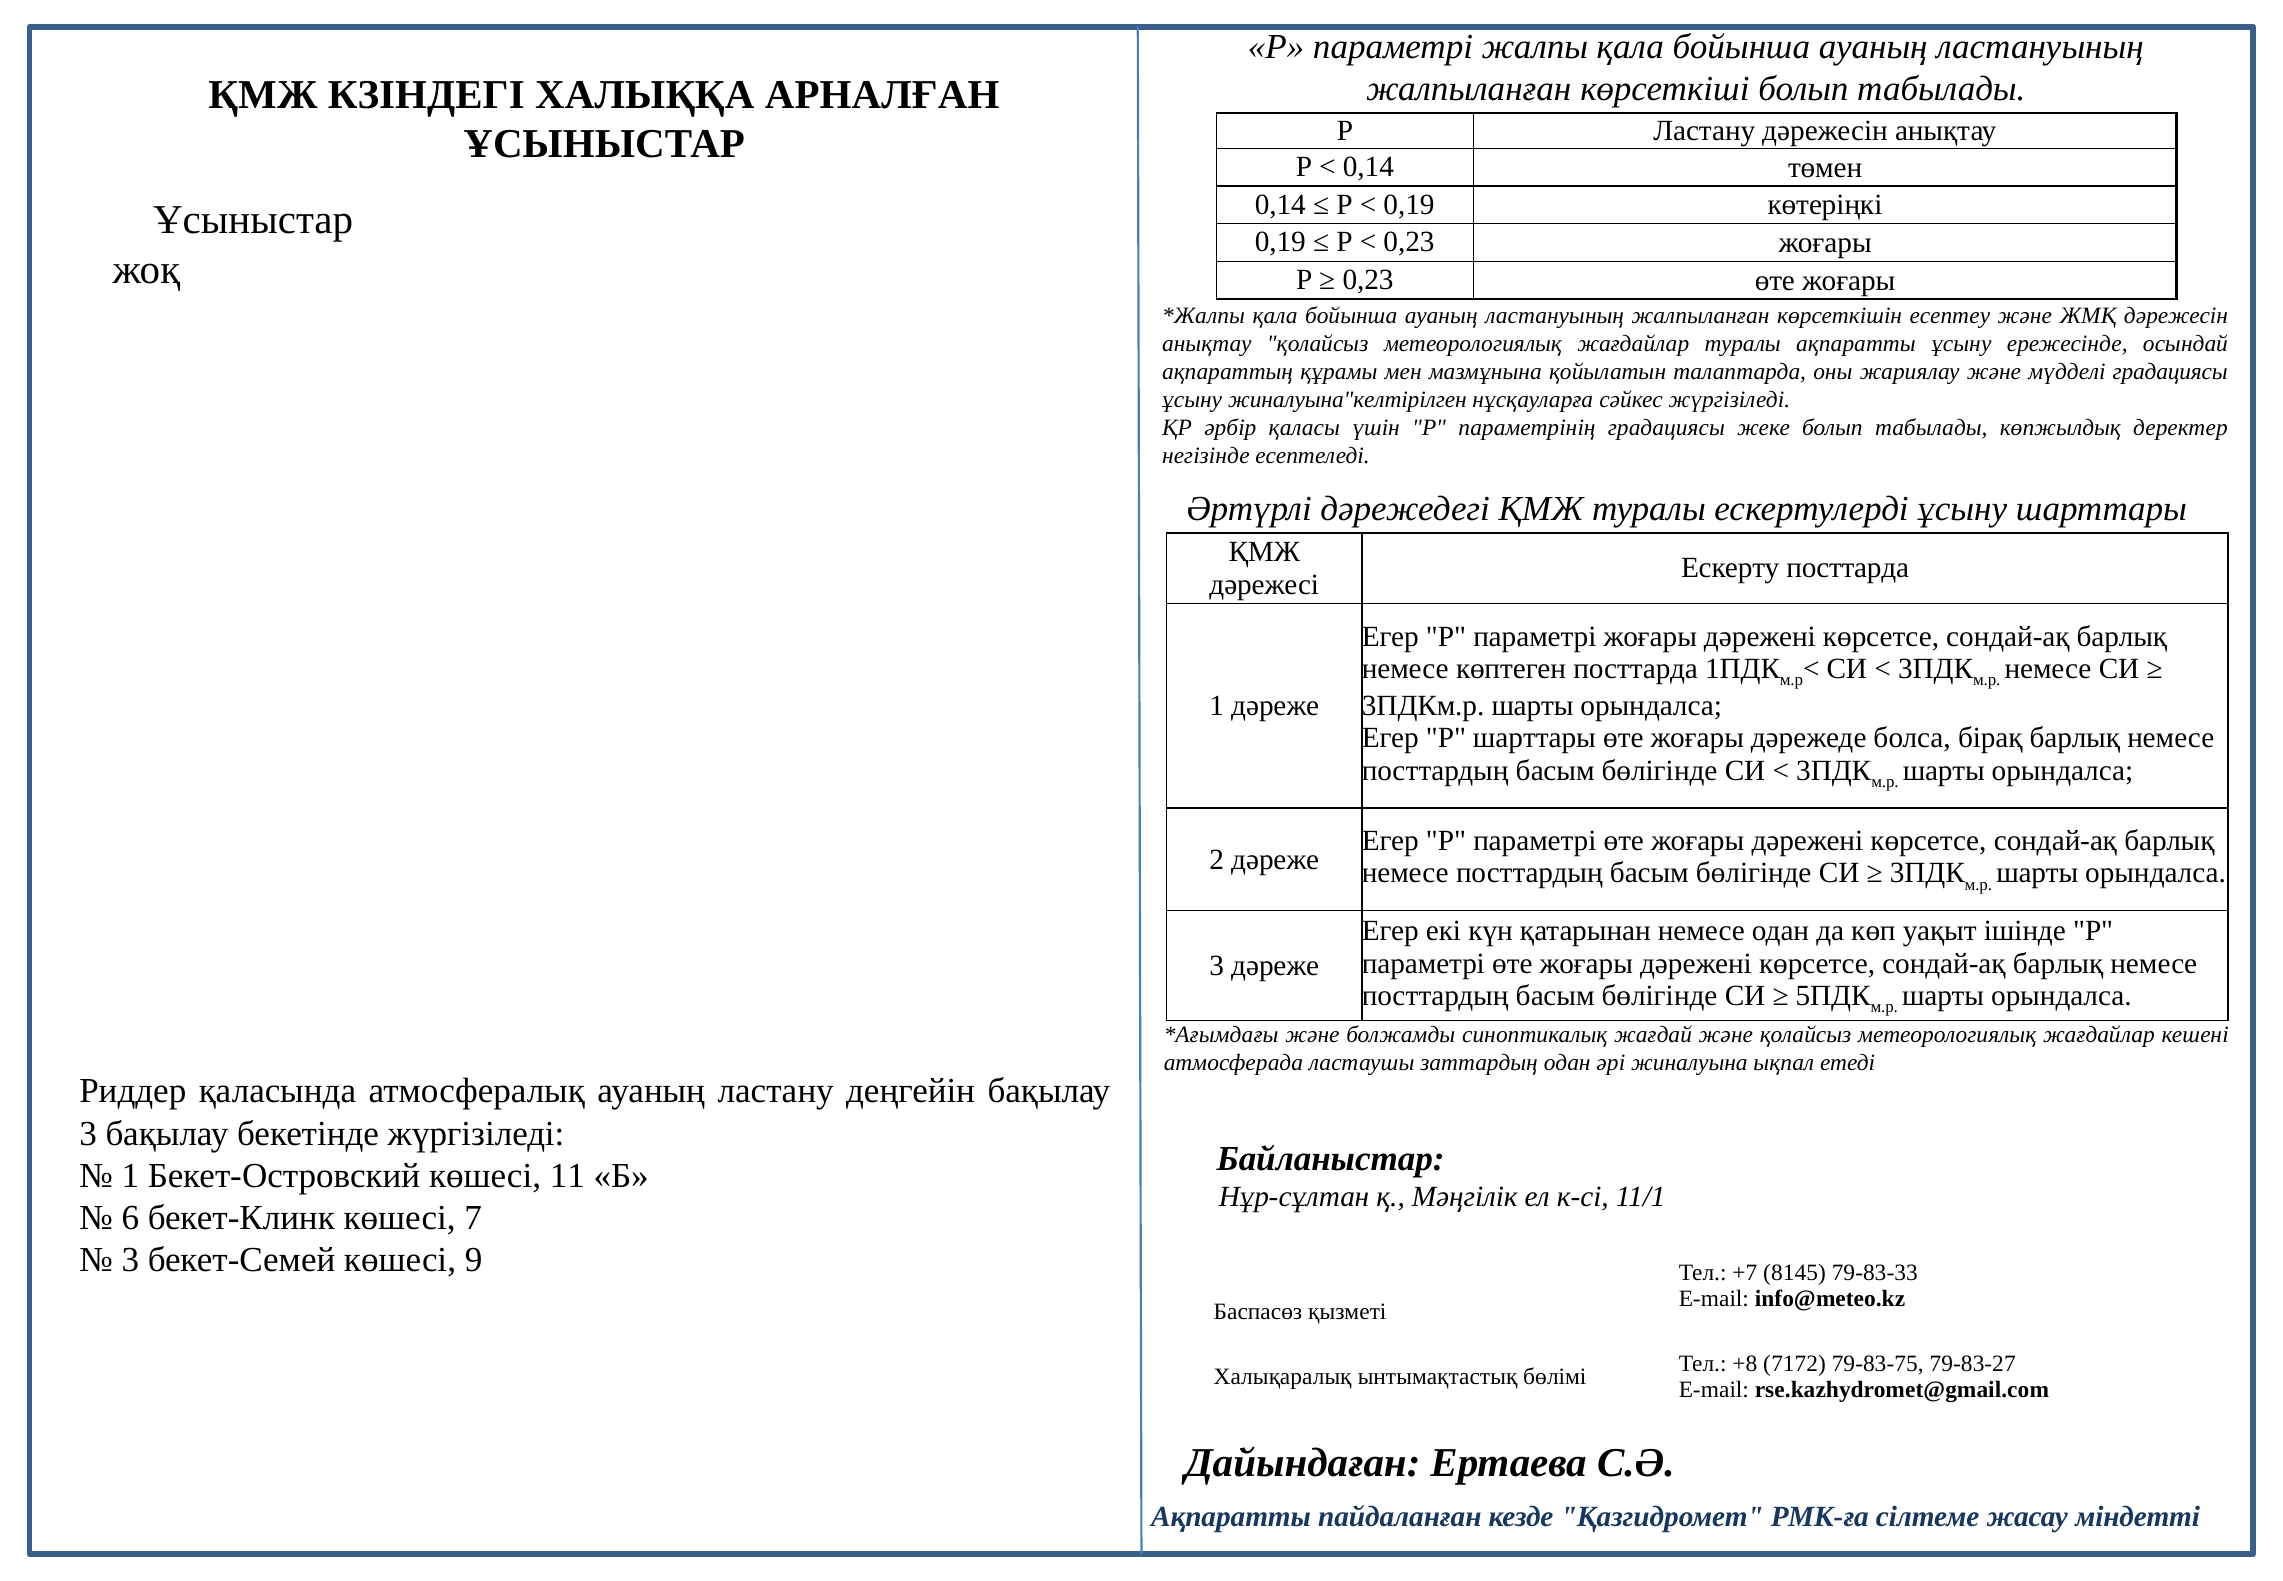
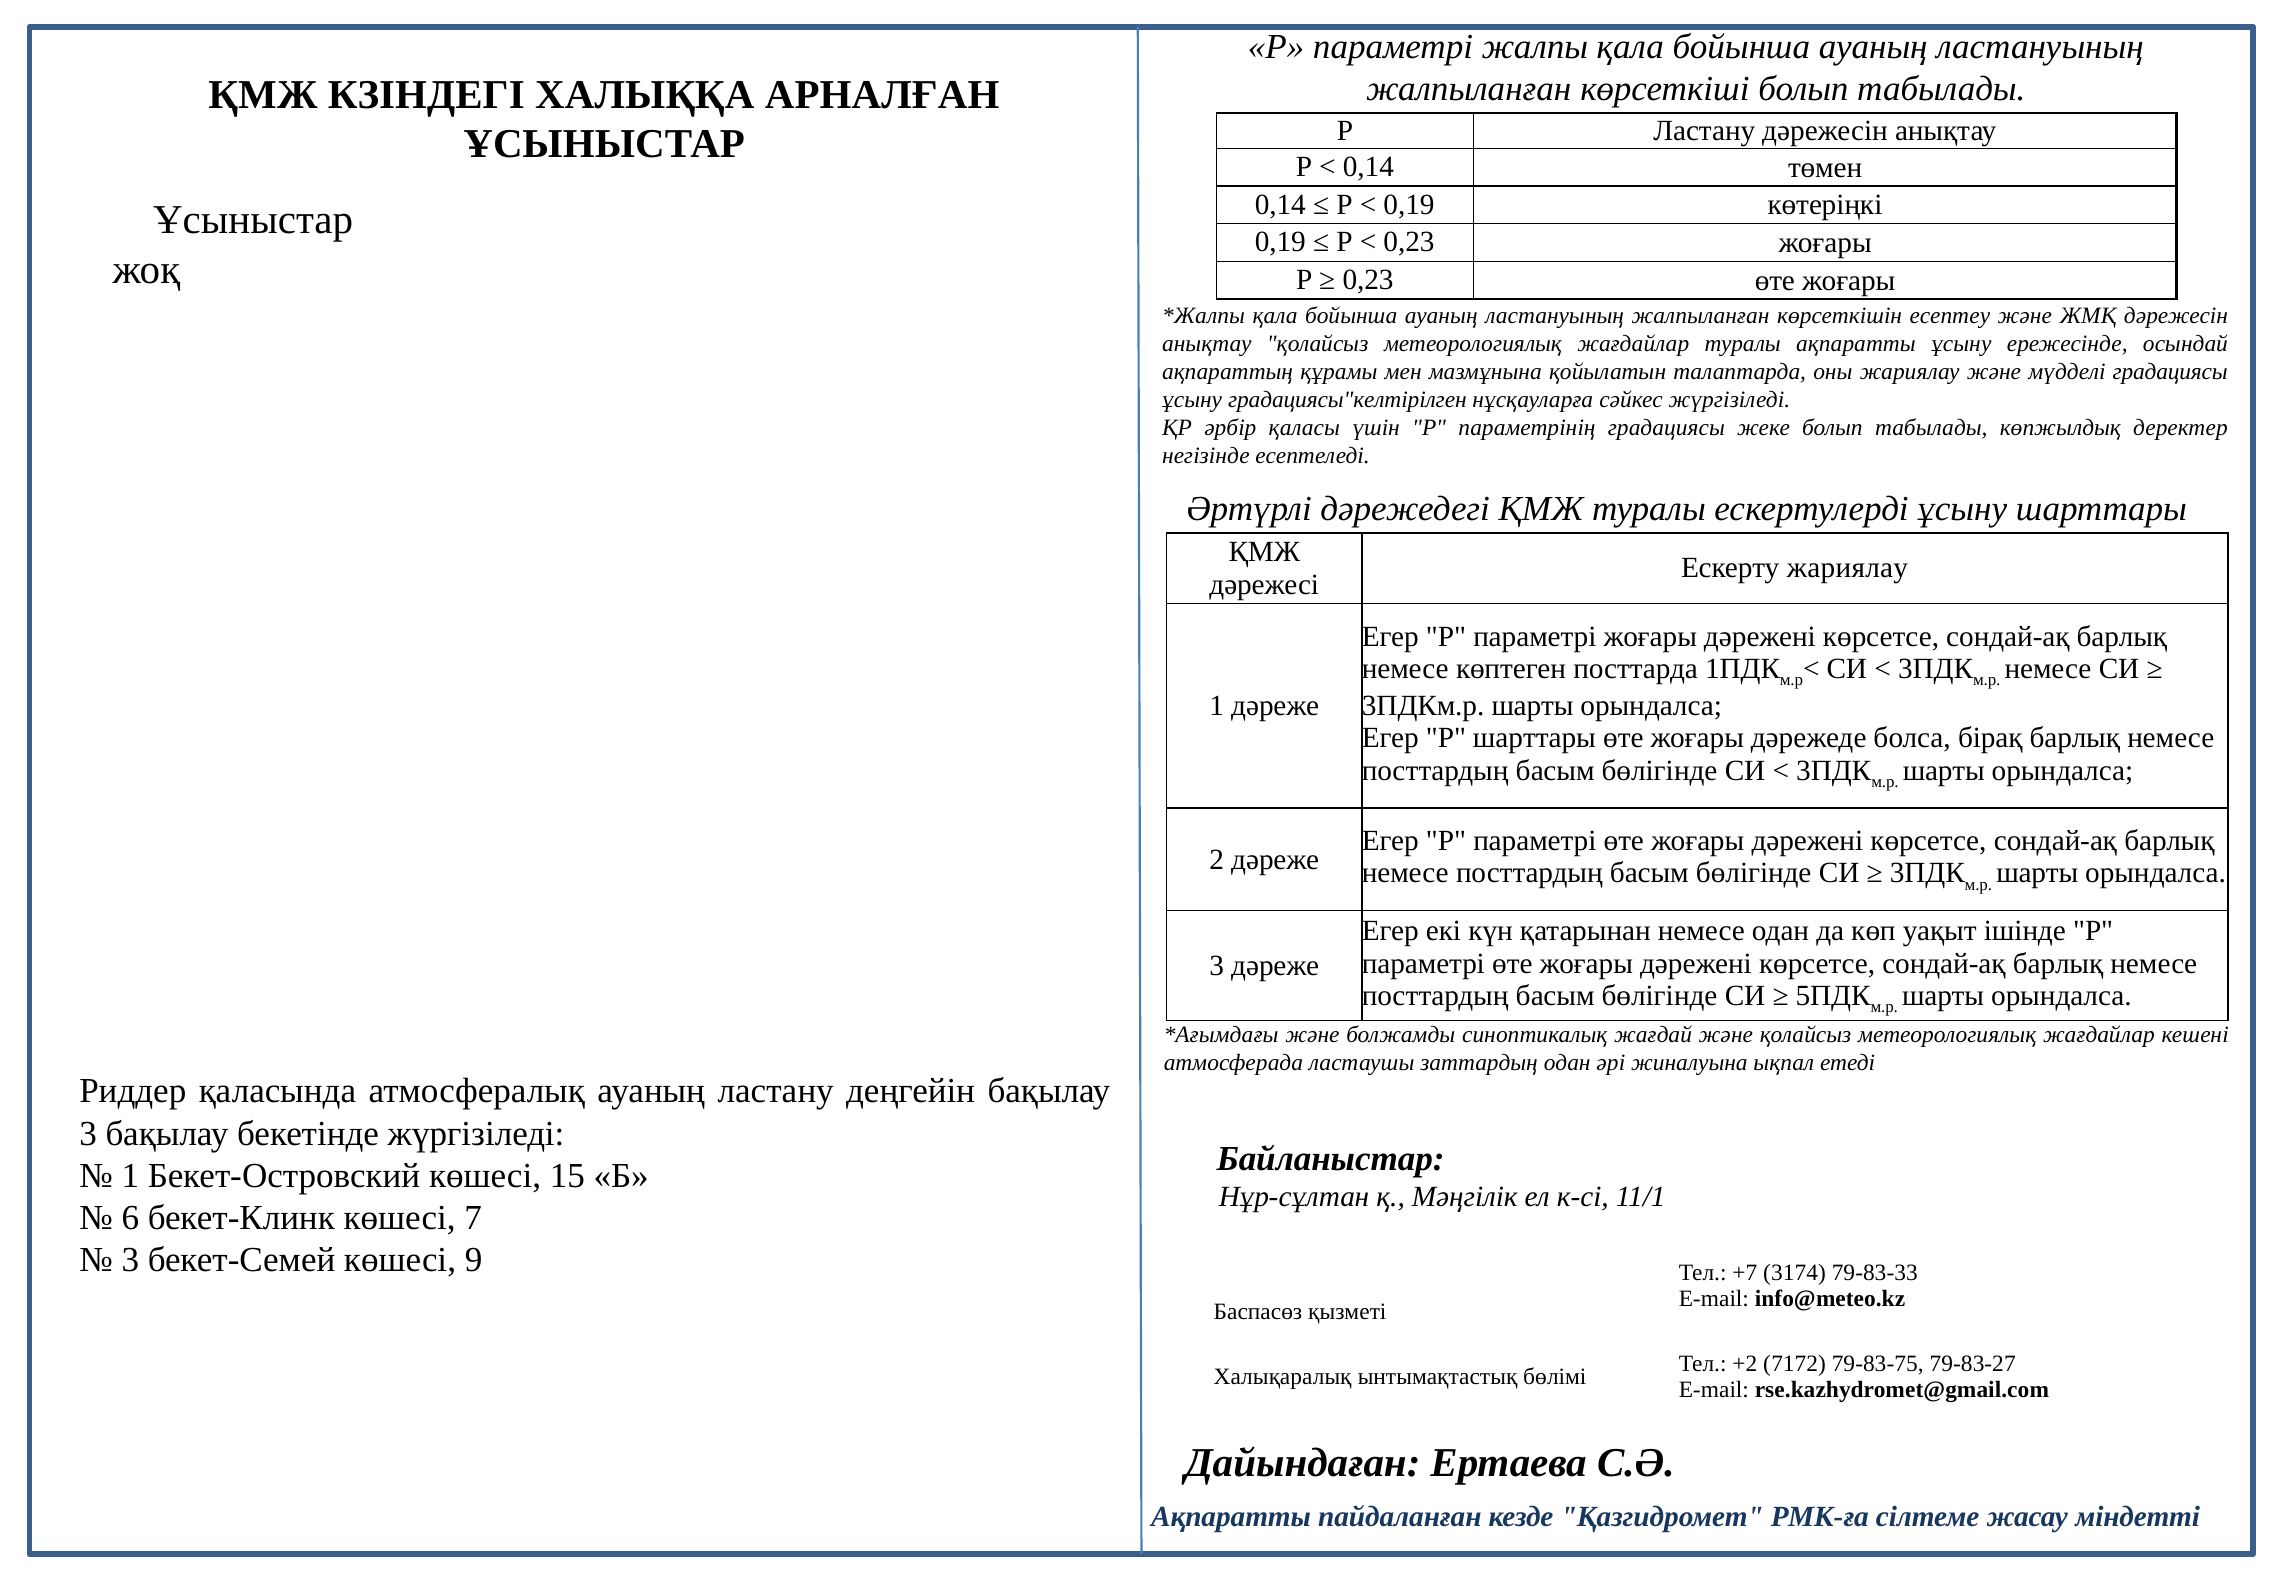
жиналуына"келтірілген: жиналуына"келтірілген -> градациясы"келтірілген
Ескерту посттарда: посттарда -> жариялау
11: 11 -> 15
8145: 8145 -> 3174
+8: +8 -> +2
